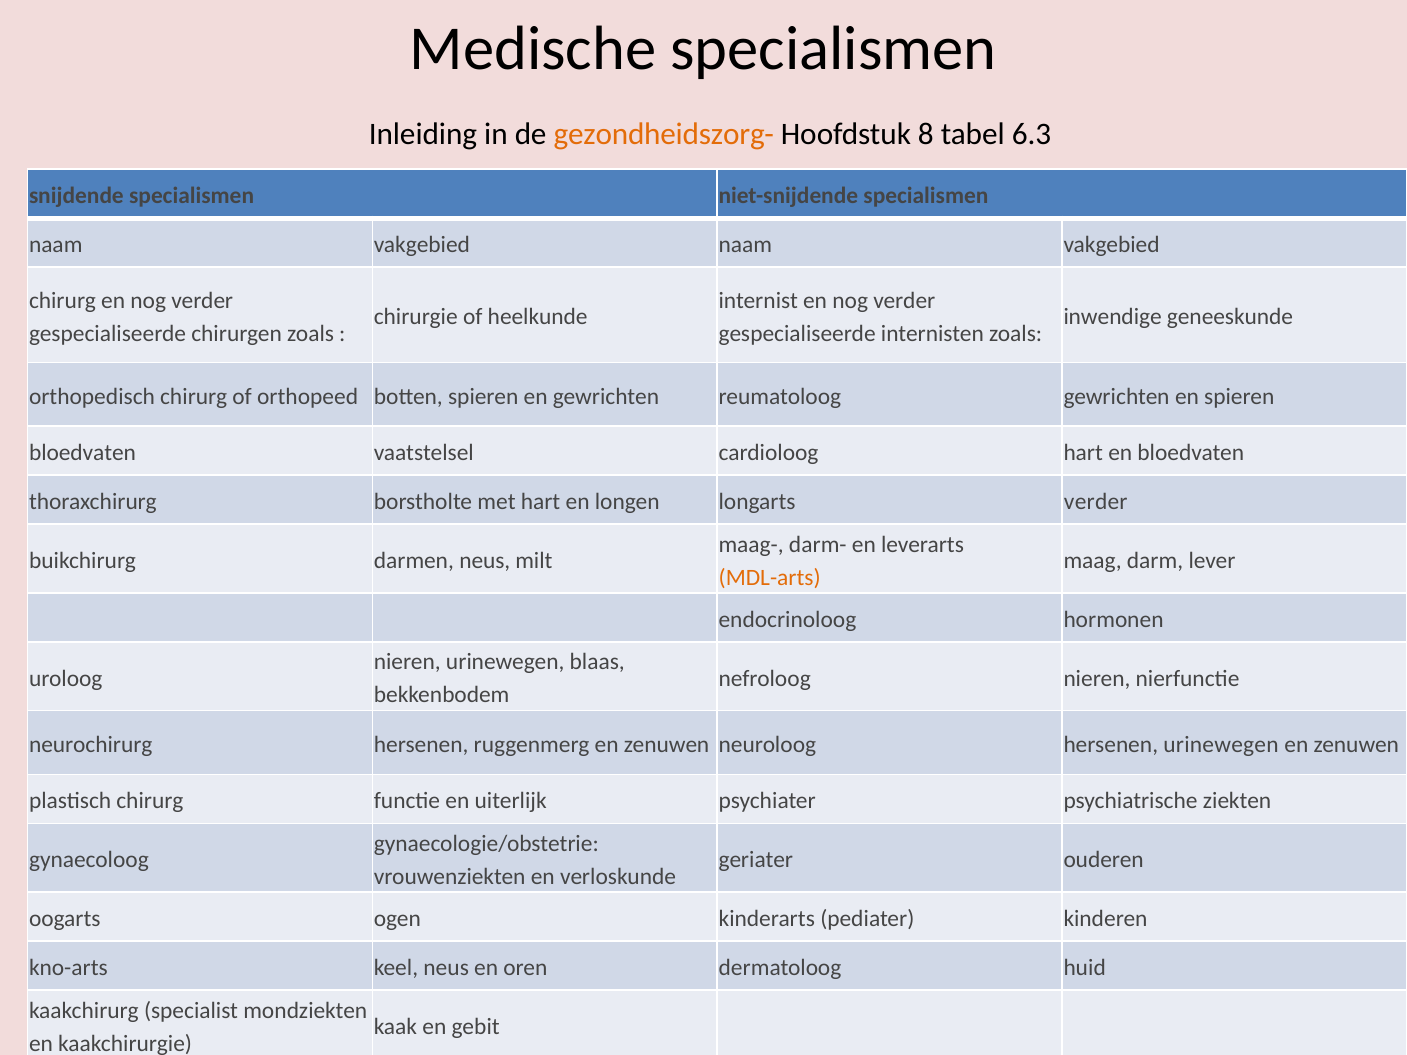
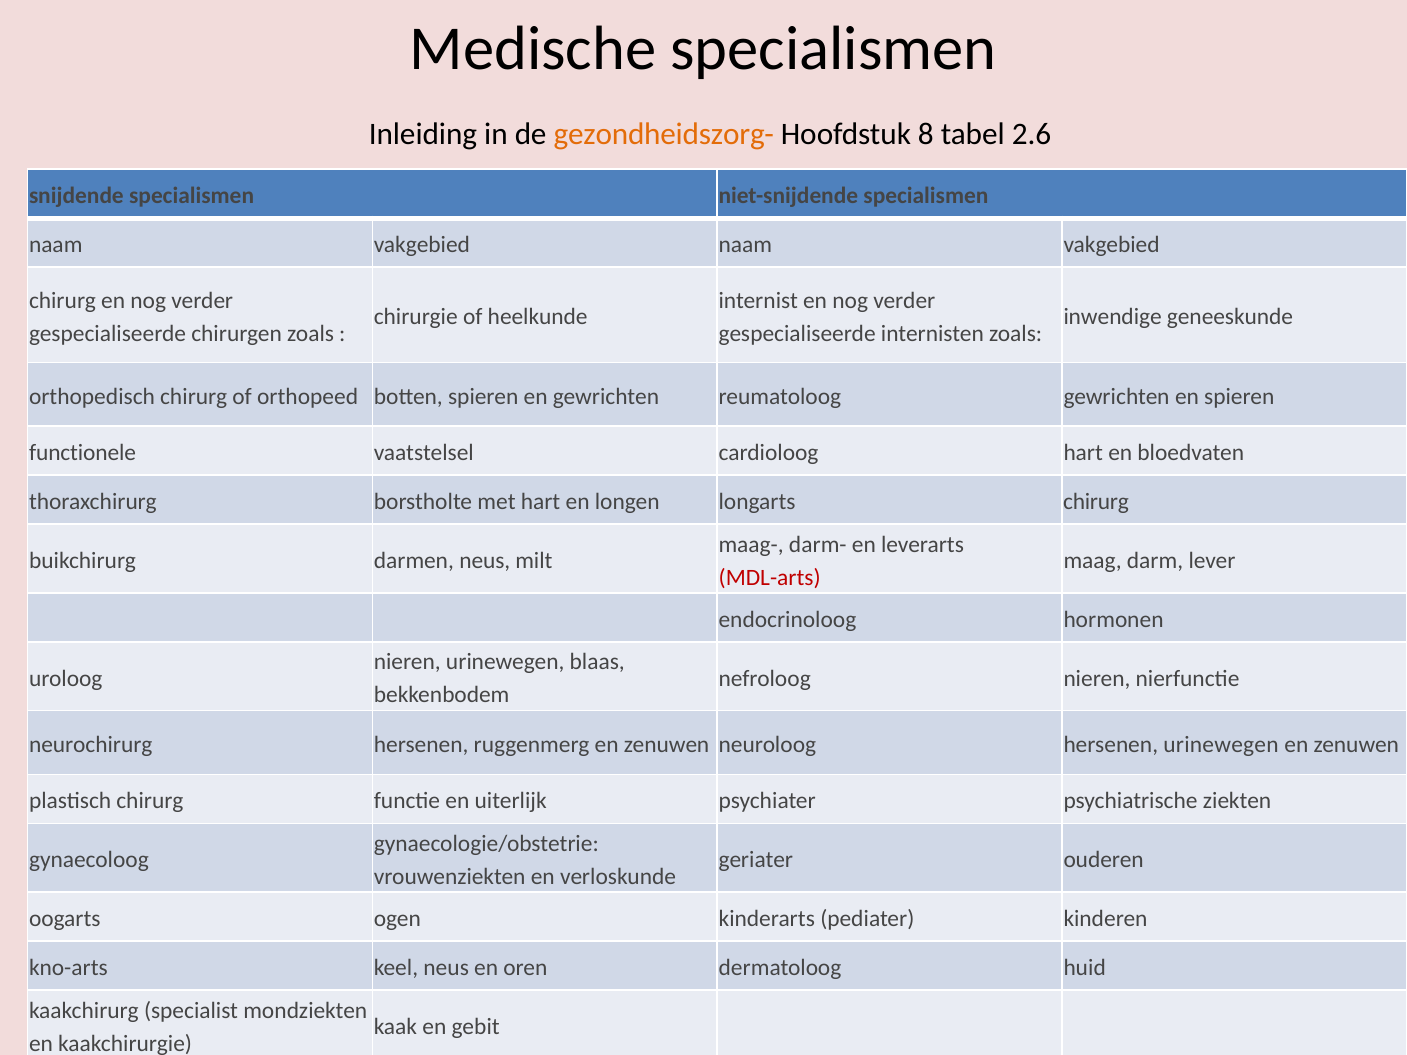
6.3: 6.3 -> 2.6
bloedvaten at (82, 453): bloedvaten -> functionele
longarts verder: verder -> chirurg
MDL-arts colour: orange -> red
